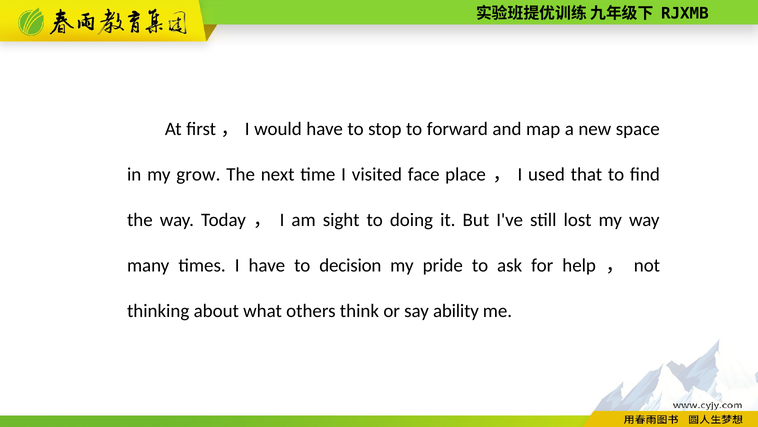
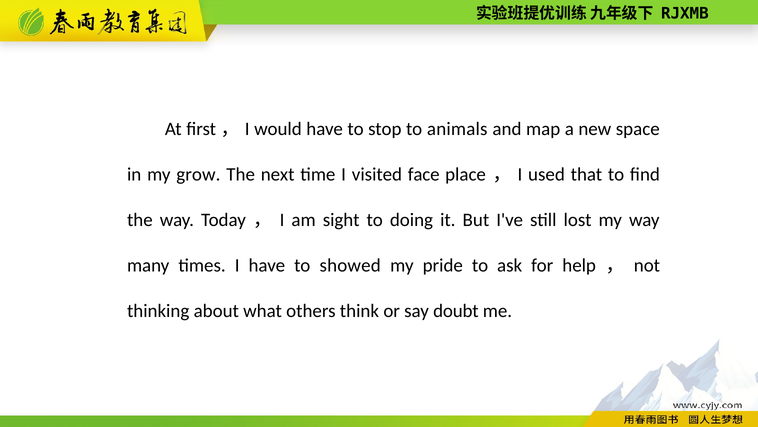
forward: forward -> animals
decision: decision -> showed
ability: ability -> doubt
